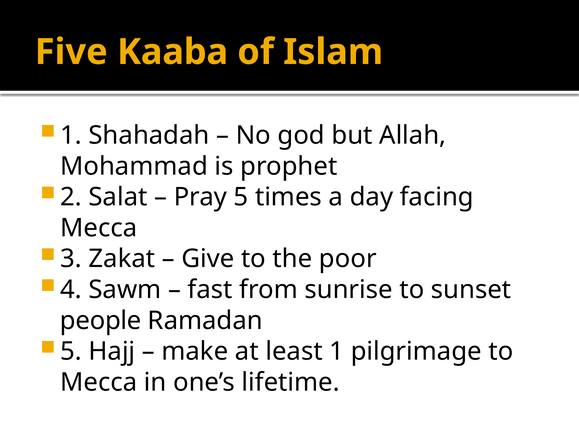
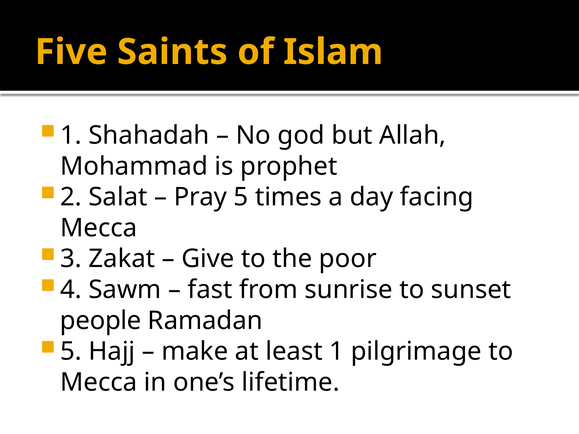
Kaaba: Kaaba -> Saints
